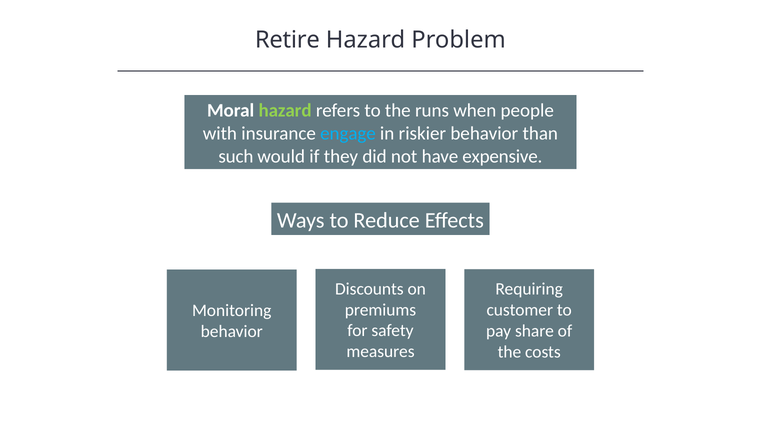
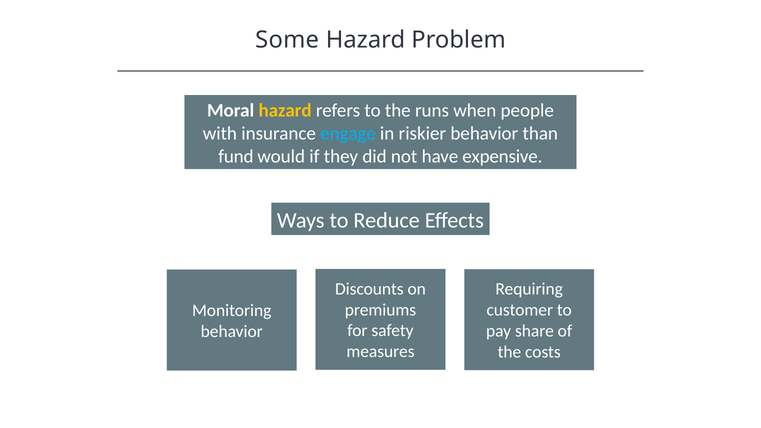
Retire: Retire -> Some
hazard at (285, 111) colour: light green -> yellow
such: such -> fund
